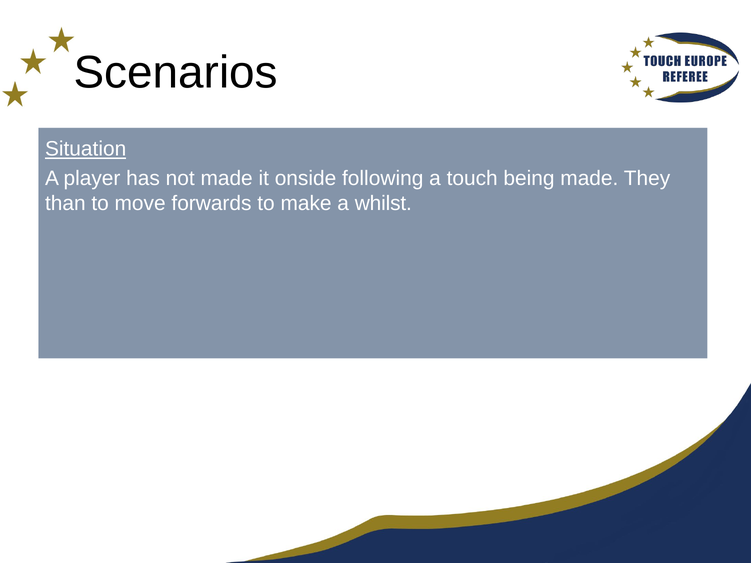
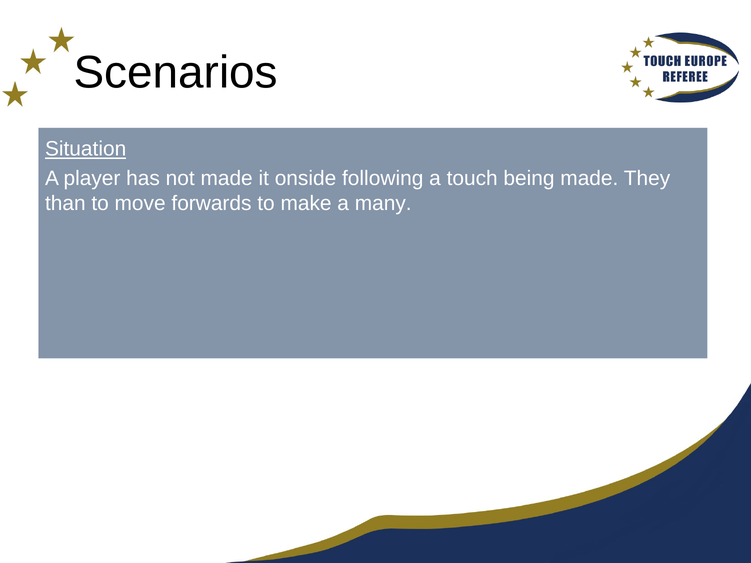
whilst: whilst -> many
